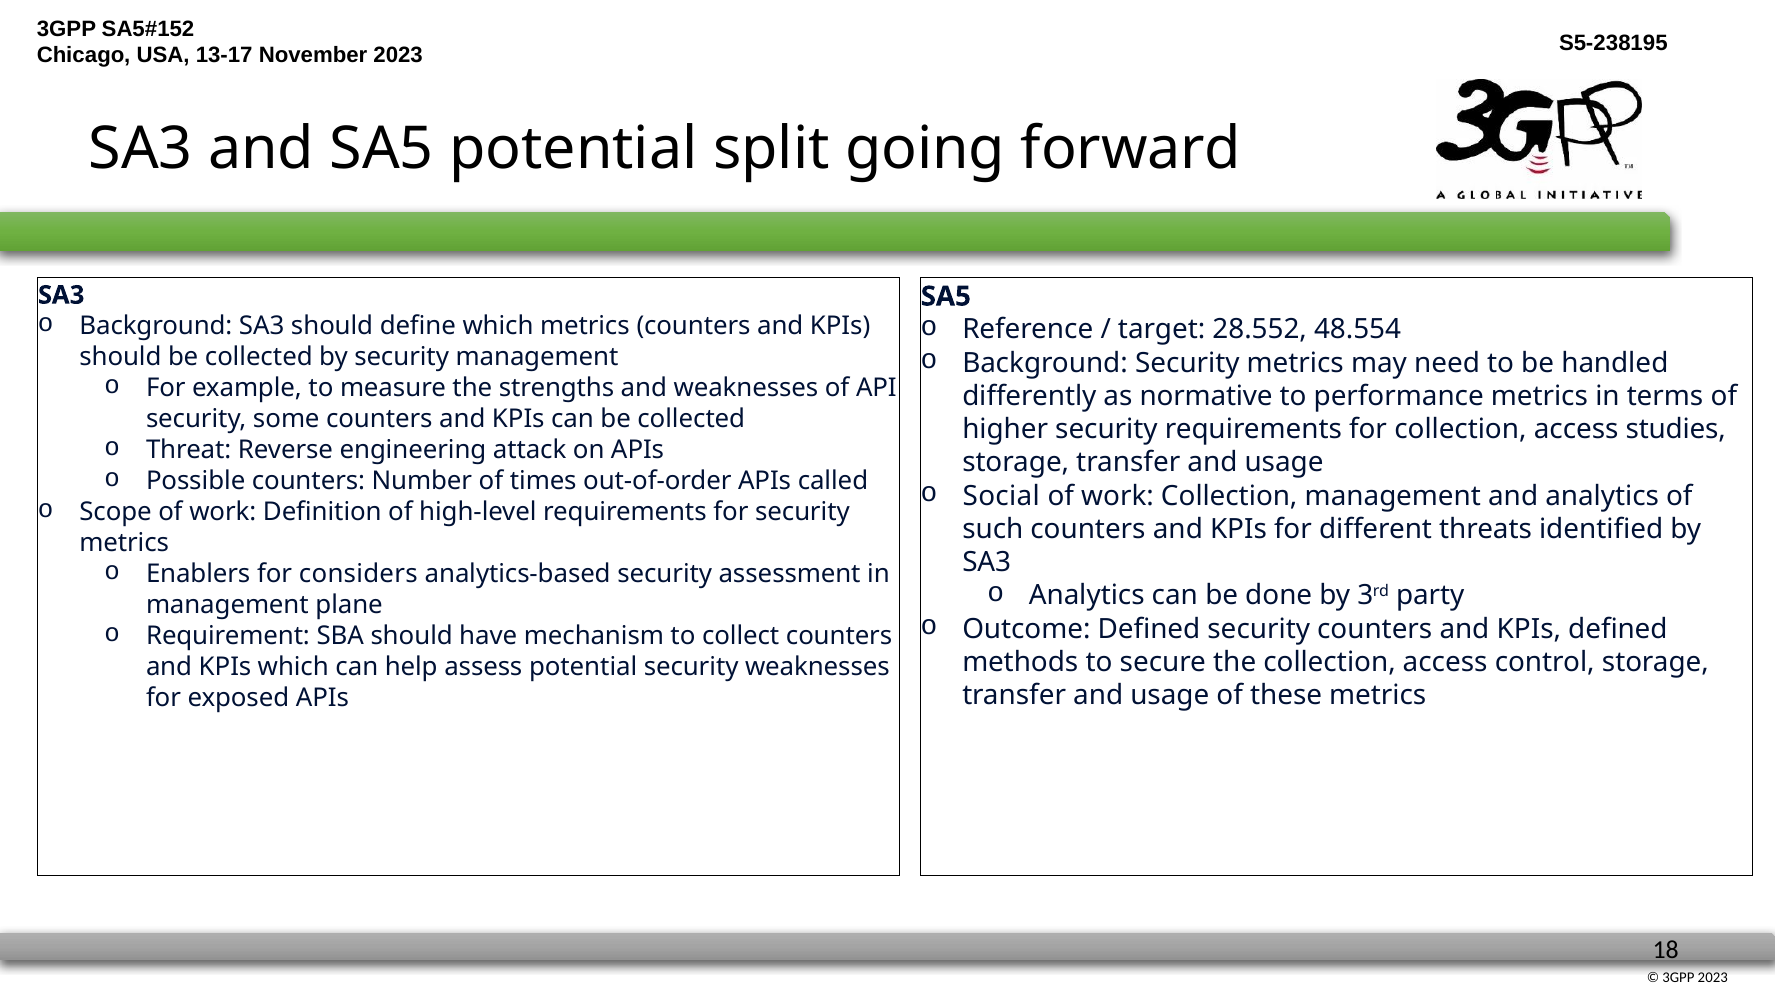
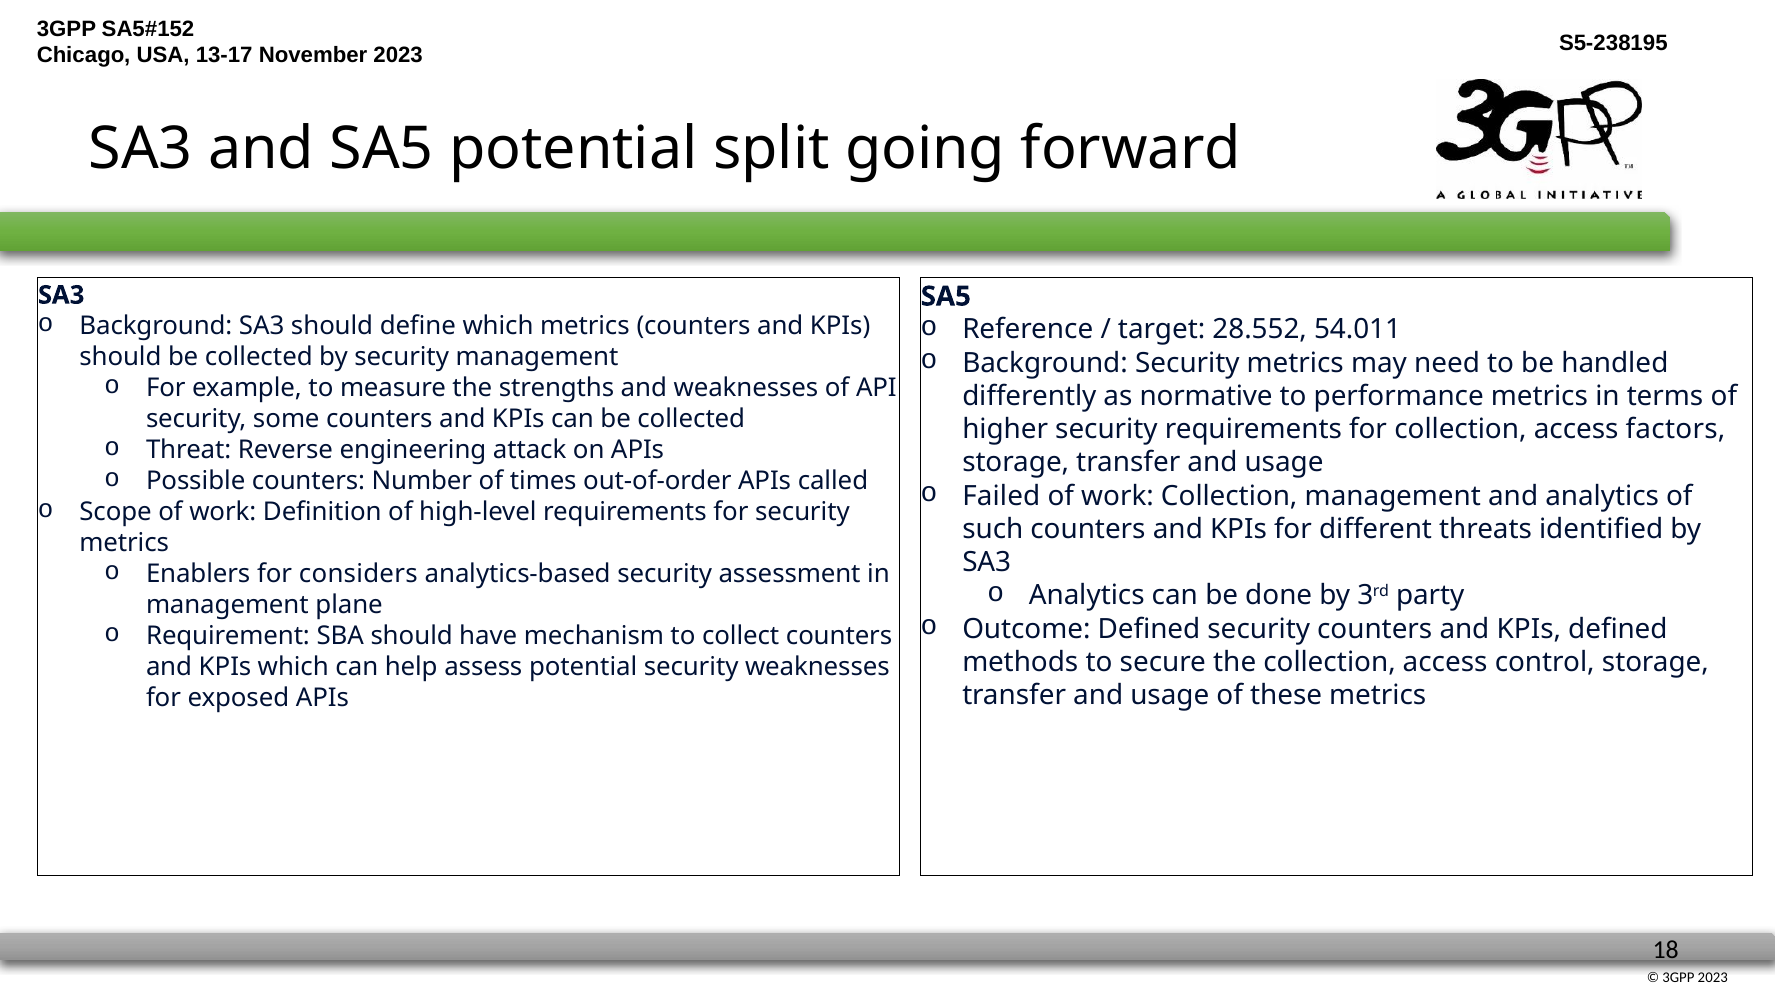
48.554: 48.554 -> 54.011
studies: studies -> factors
Social: Social -> Failed
